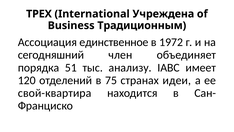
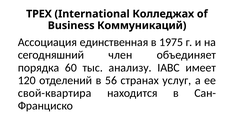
Учреждена: Учреждена -> Колледжах
Традиционным: Традиционным -> Коммуникаций
единственное: единственное -> единственная
1972: 1972 -> 1975
51: 51 -> 60
75: 75 -> 56
идеи: идеи -> услуг
